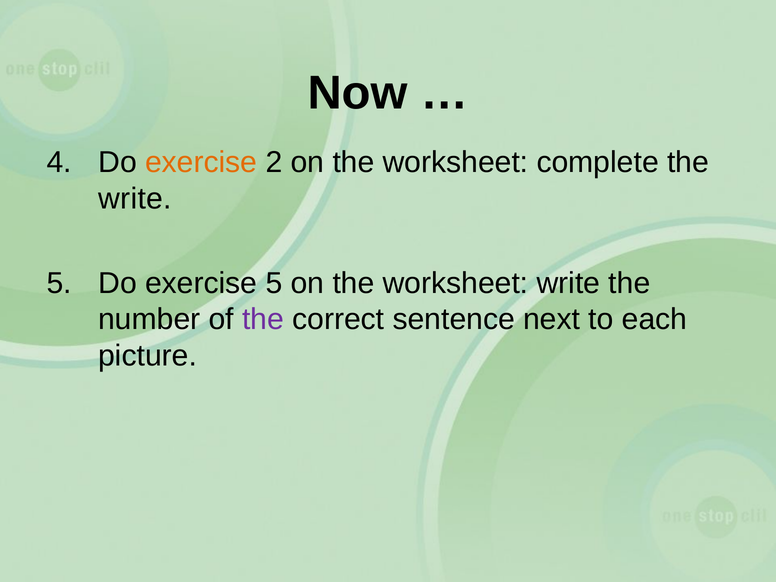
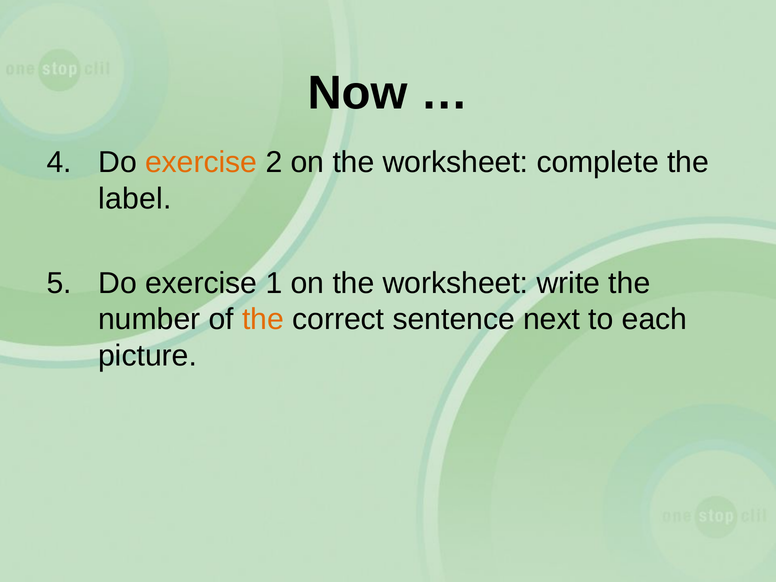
write at (135, 199): write -> label
exercise 5: 5 -> 1
the at (263, 319) colour: purple -> orange
